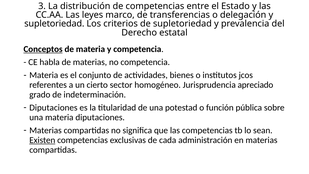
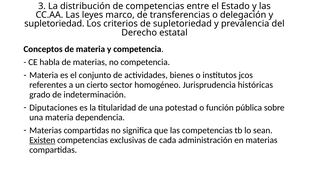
Conceptos underline: present -> none
apreciado: apreciado -> históricas
materia diputaciones: diputaciones -> dependencia
